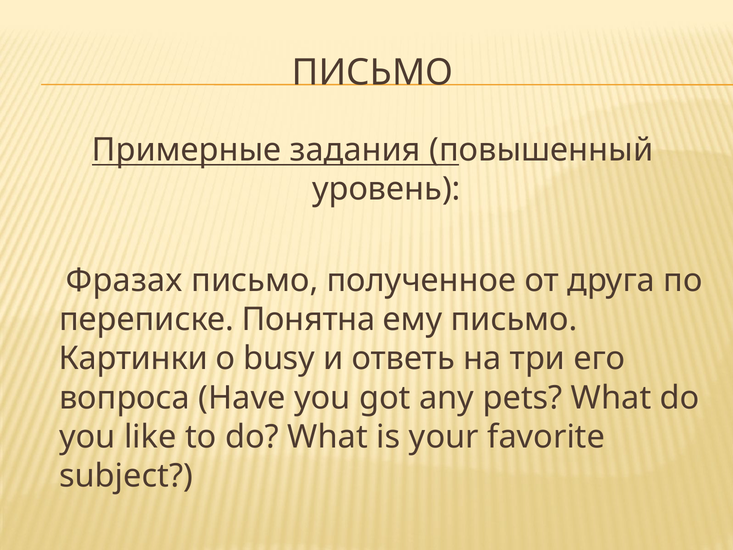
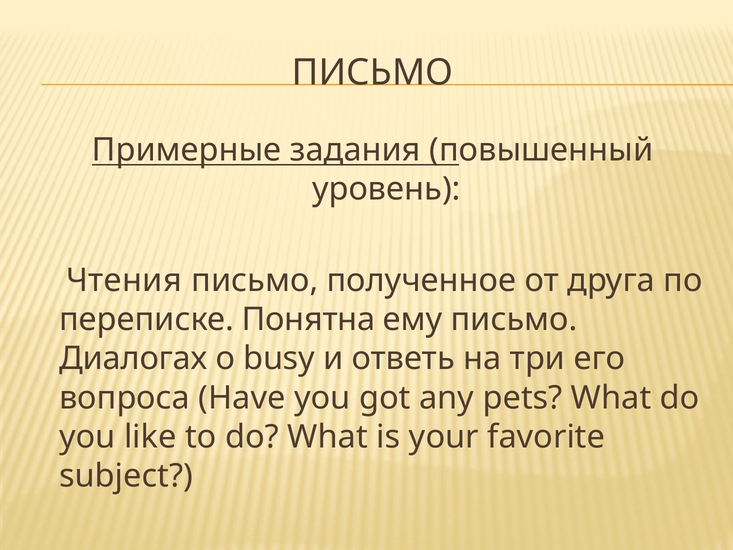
Фразах: Фразах -> Чтения
Картинки: Картинки -> Диалогах
